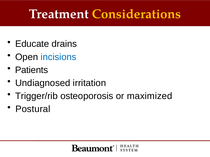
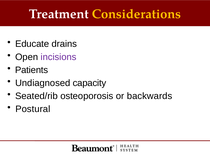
incisions colour: blue -> purple
irritation: irritation -> capacity
Trigger/rib: Trigger/rib -> Seated/rib
maximized: maximized -> backwards
